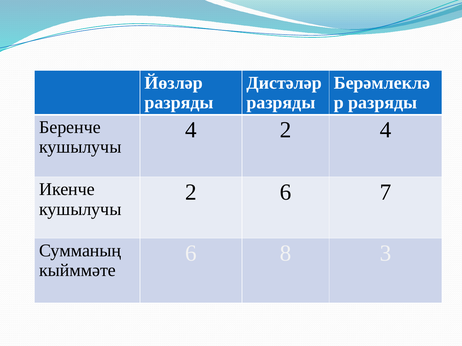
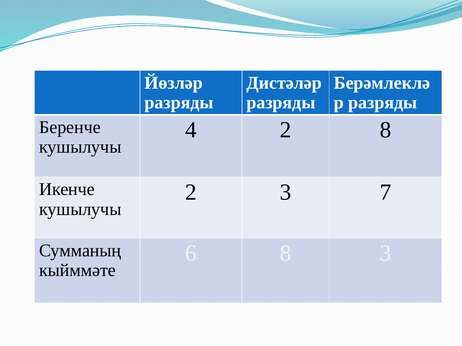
2 4: 4 -> 8
2 6: 6 -> 3
